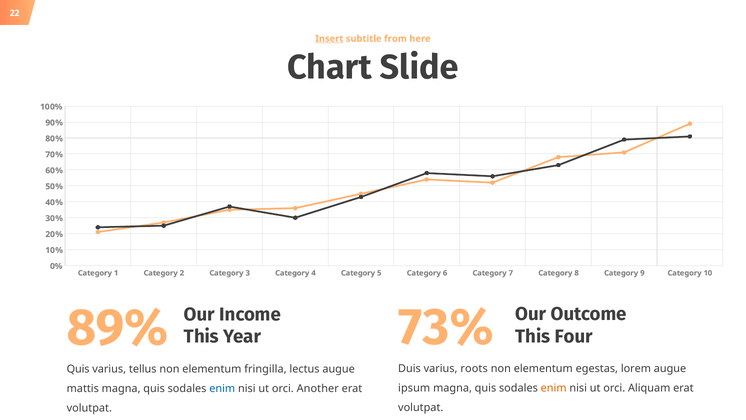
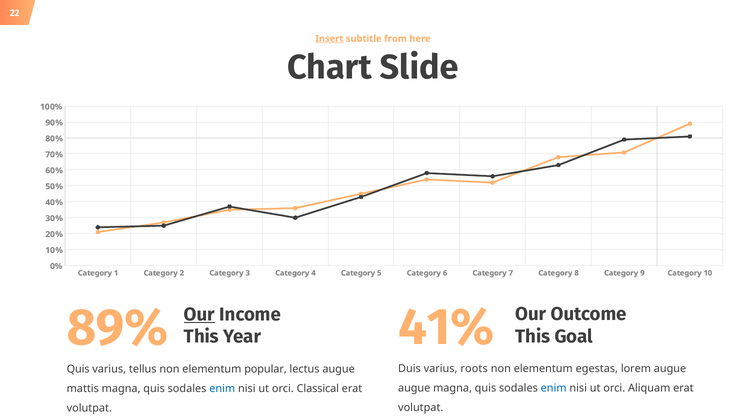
73%: 73% -> 41%
Our at (199, 314) underline: none -> present
Four: Four -> Goal
fringilla: fringilla -> popular
ipsum at (414, 388): ipsum -> augue
enim at (554, 388) colour: orange -> blue
Another: Another -> Classical
